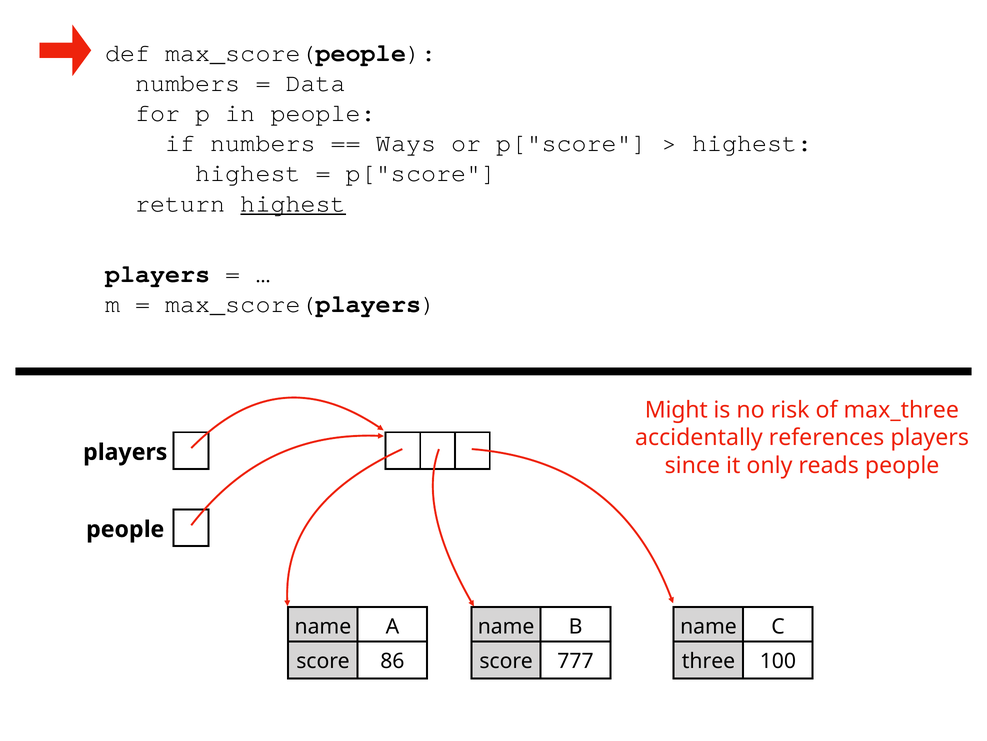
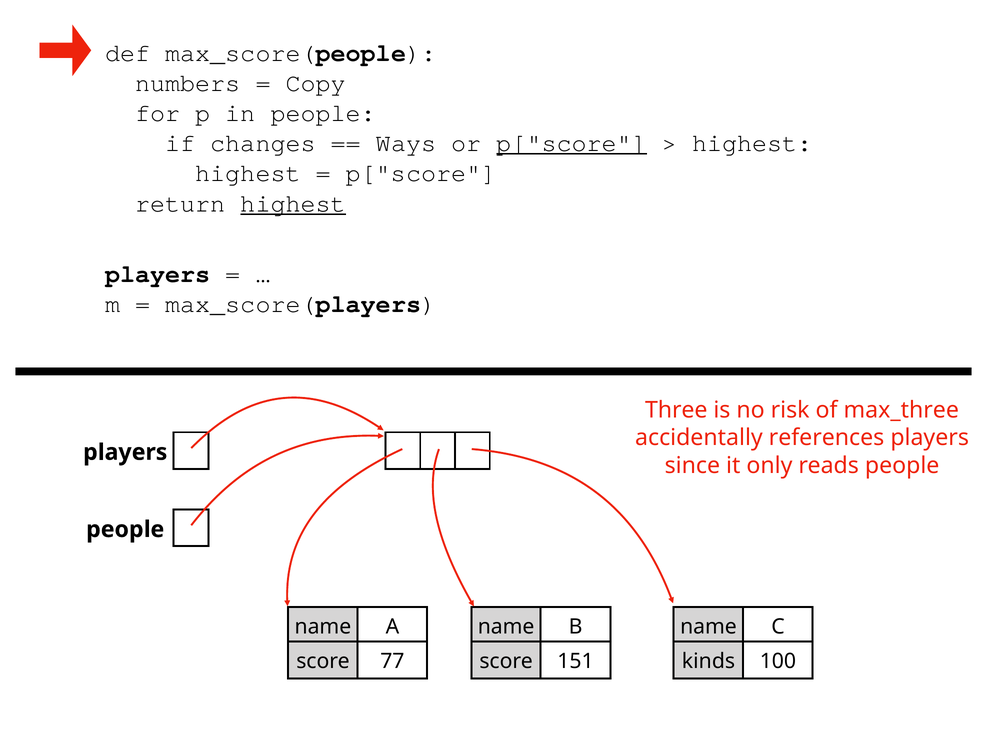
Data: Data -> Copy
if numbers: numbers -> changes
p["score at (572, 143) underline: none -> present
Might: Might -> Three
86: 86 -> 77
777: 777 -> 151
three: three -> kinds
